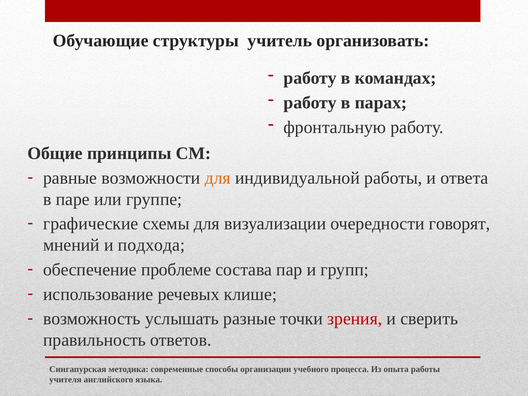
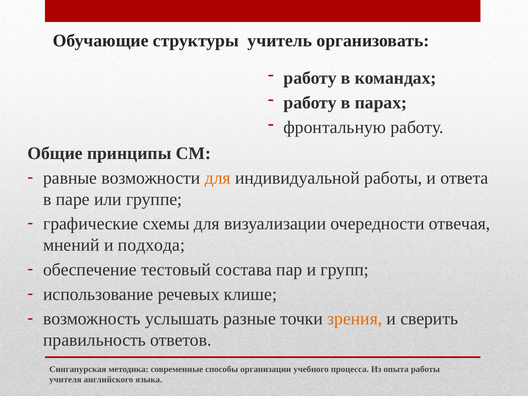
говорят: говорят -> отвечая
проблеме: проблеме -> тестовый
зрения colour: red -> orange
